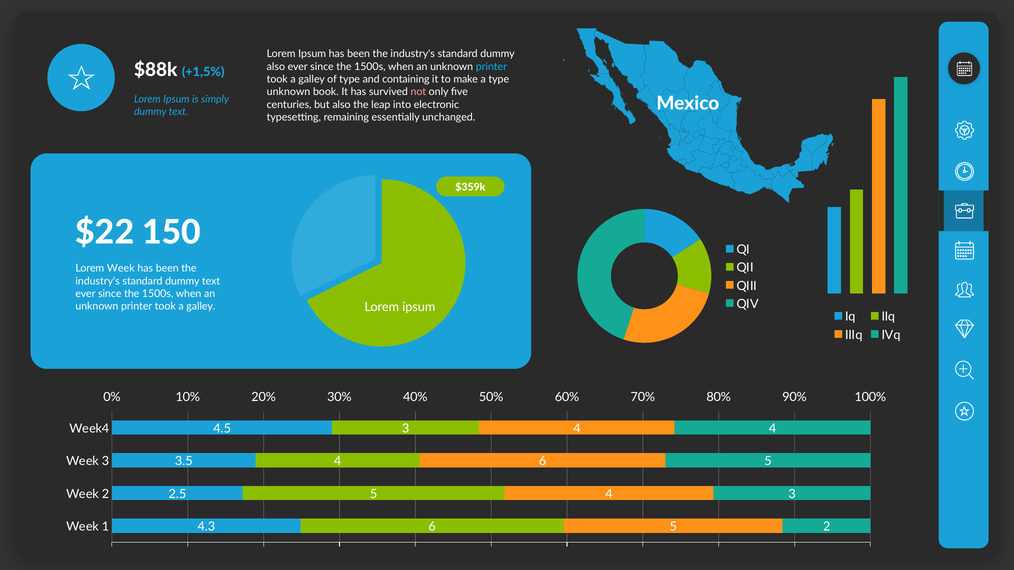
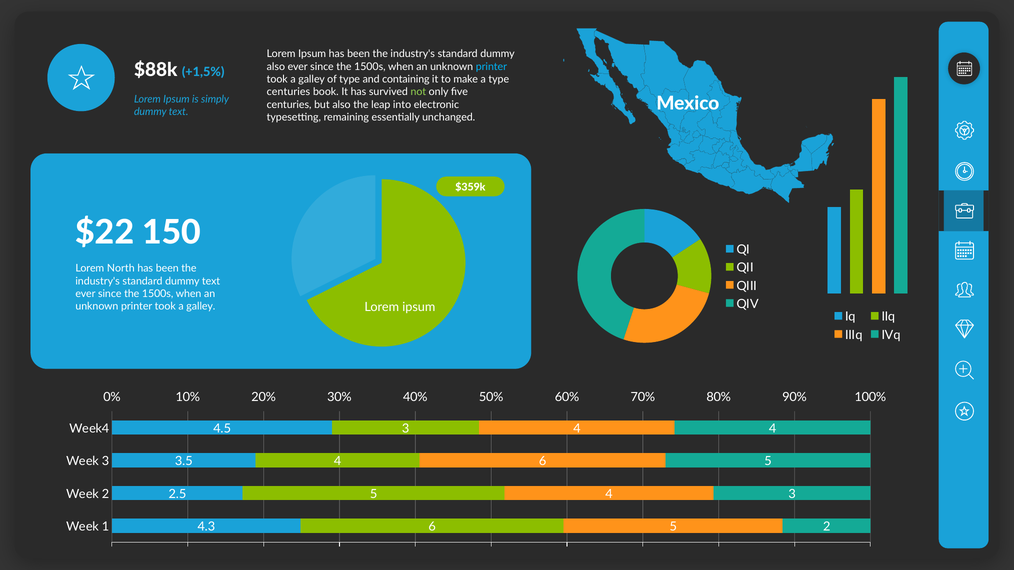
unknown at (288, 92): unknown -> centuries
not colour: pink -> light green
Lorem Week: Week -> North
